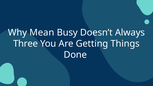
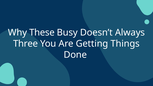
Mean: Mean -> These
